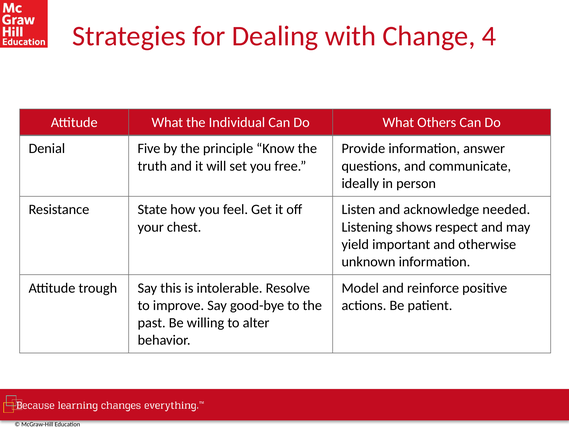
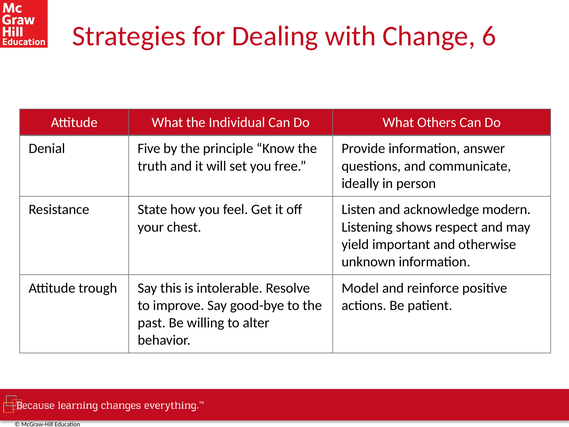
4: 4 -> 6
needed: needed -> modern
